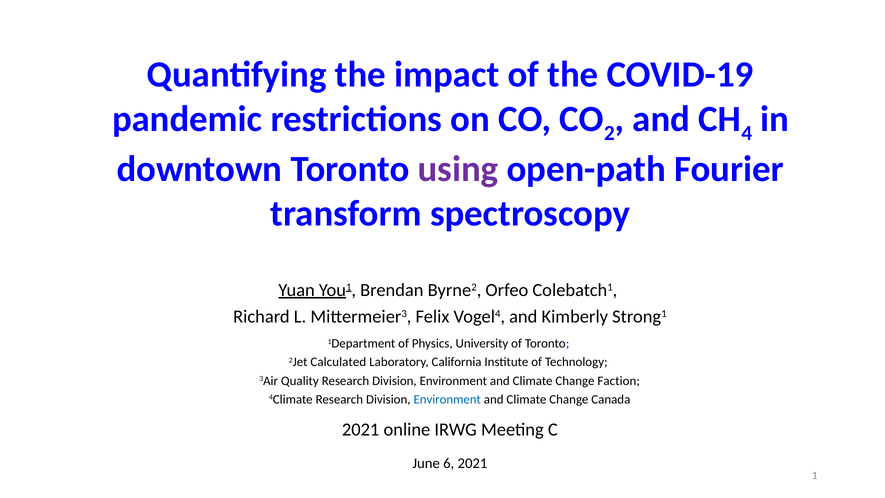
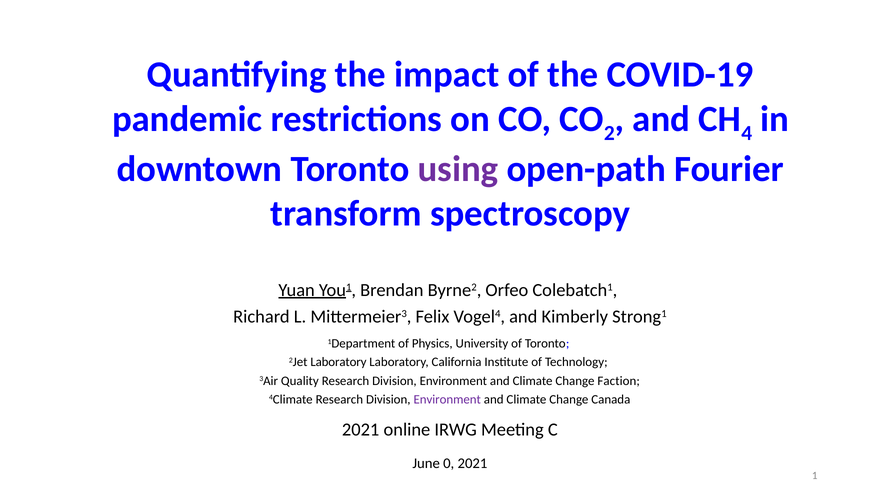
2Jet Calculated: Calculated -> Laboratory
Environment at (447, 399) colour: blue -> purple
6: 6 -> 0
